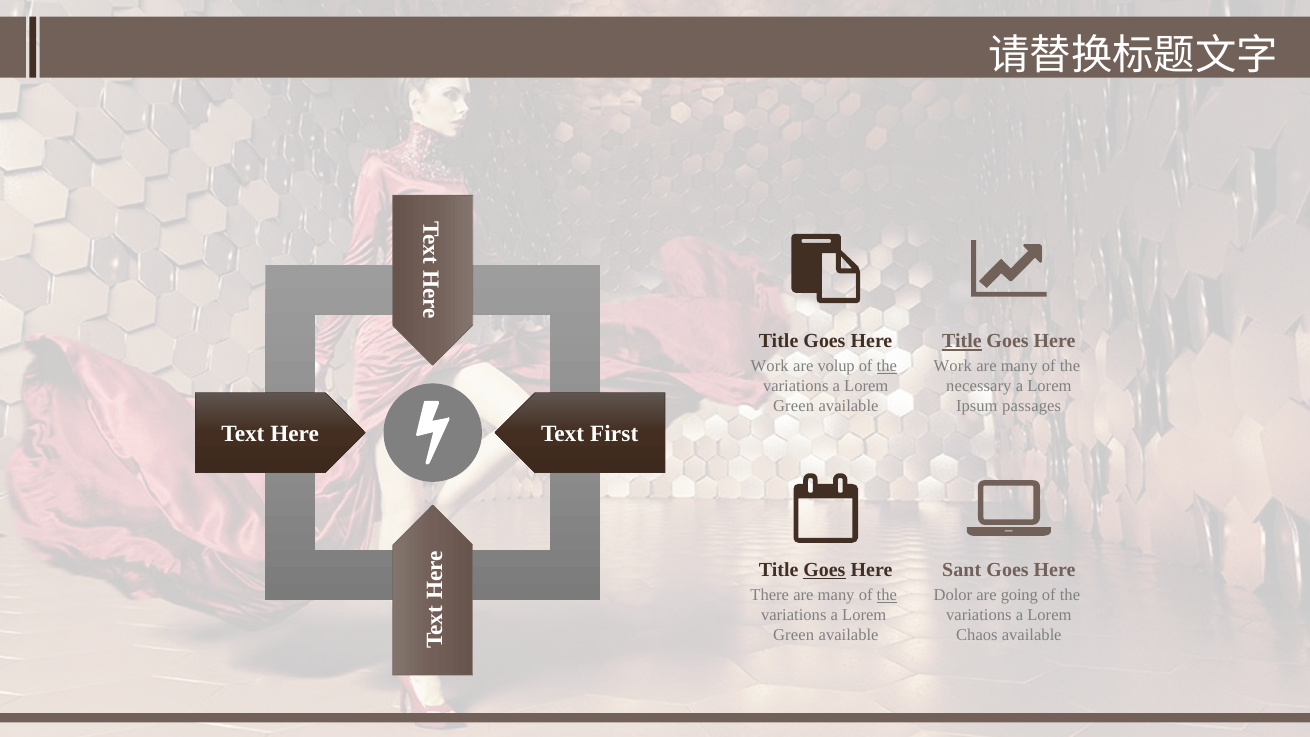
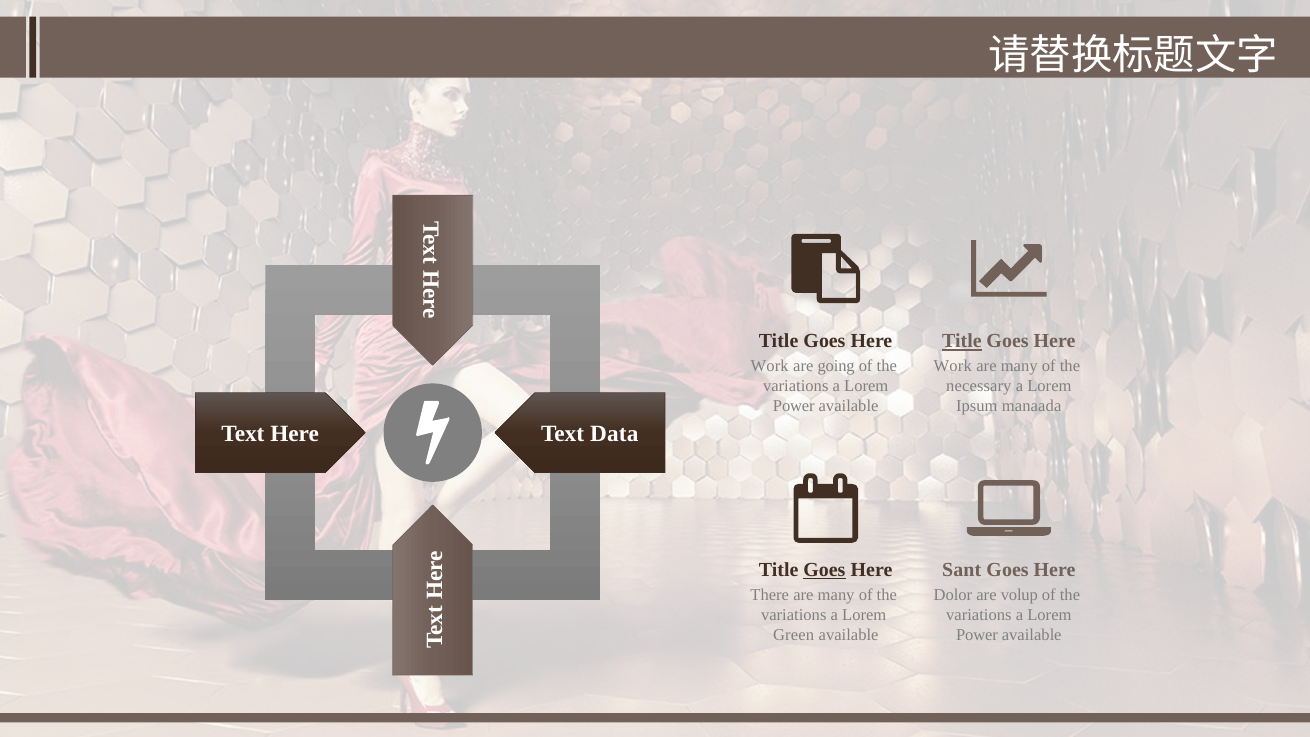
volup: volup -> going
the at (887, 366) underline: present -> none
Green at (794, 406): Green -> Power
passages: passages -> manaada
First: First -> Data
the at (887, 595) underline: present -> none
going: going -> volup
Chaos at (977, 635): Chaos -> Power
